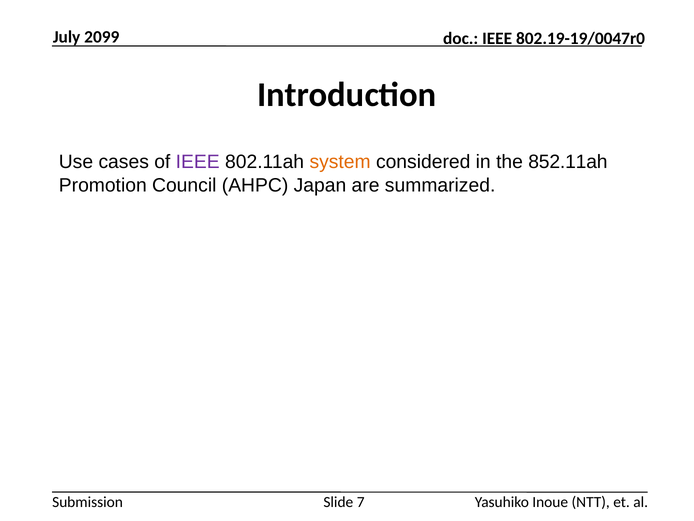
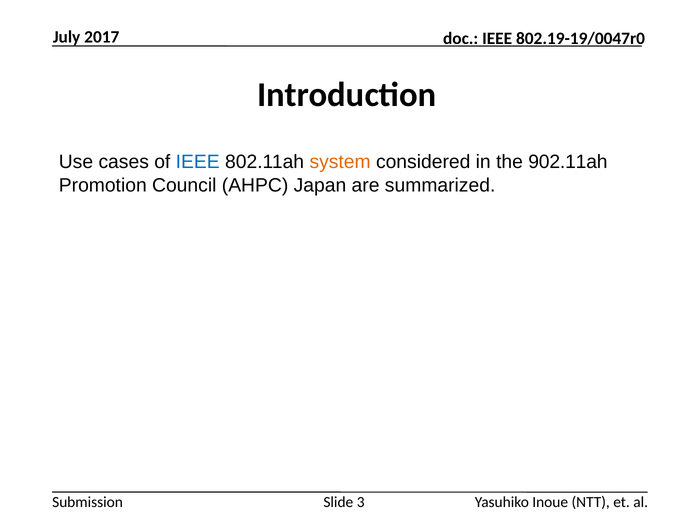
2099: 2099 -> 2017
IEEE at (198, 162) colour: purple -> blue
852.11ah: 852.11ah -> 902.11ah
7: 7 -> 3
